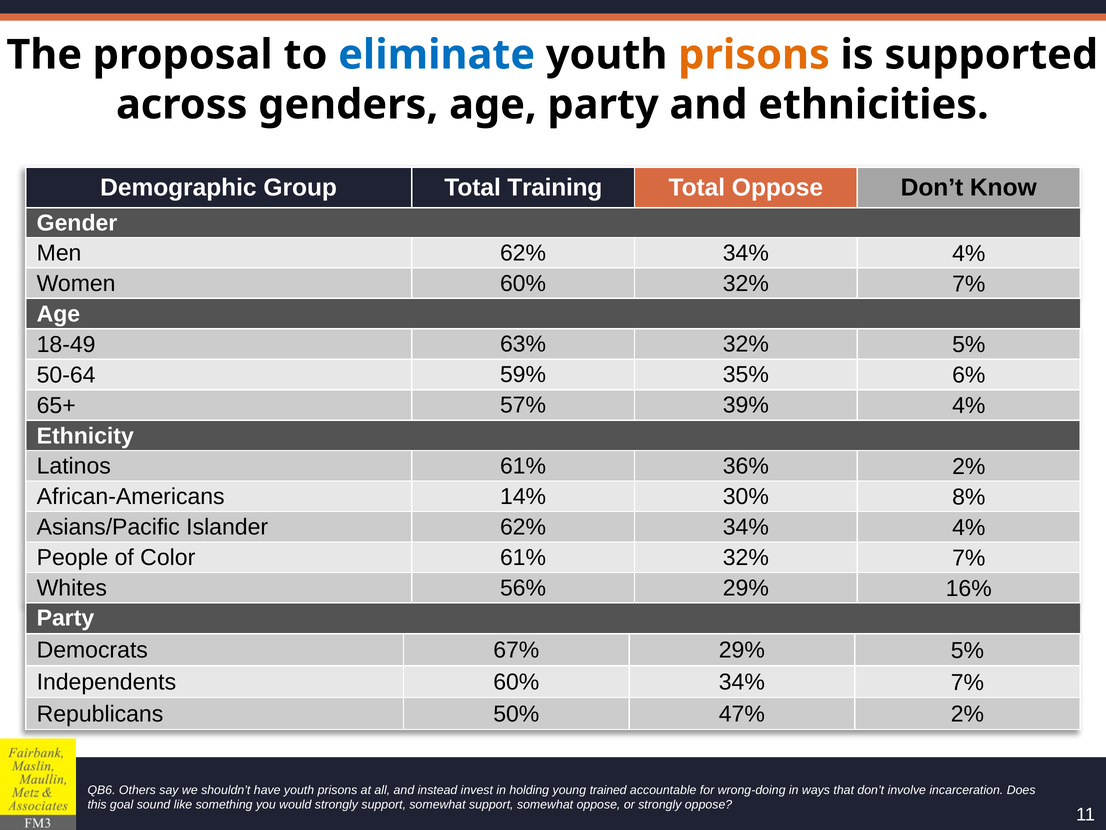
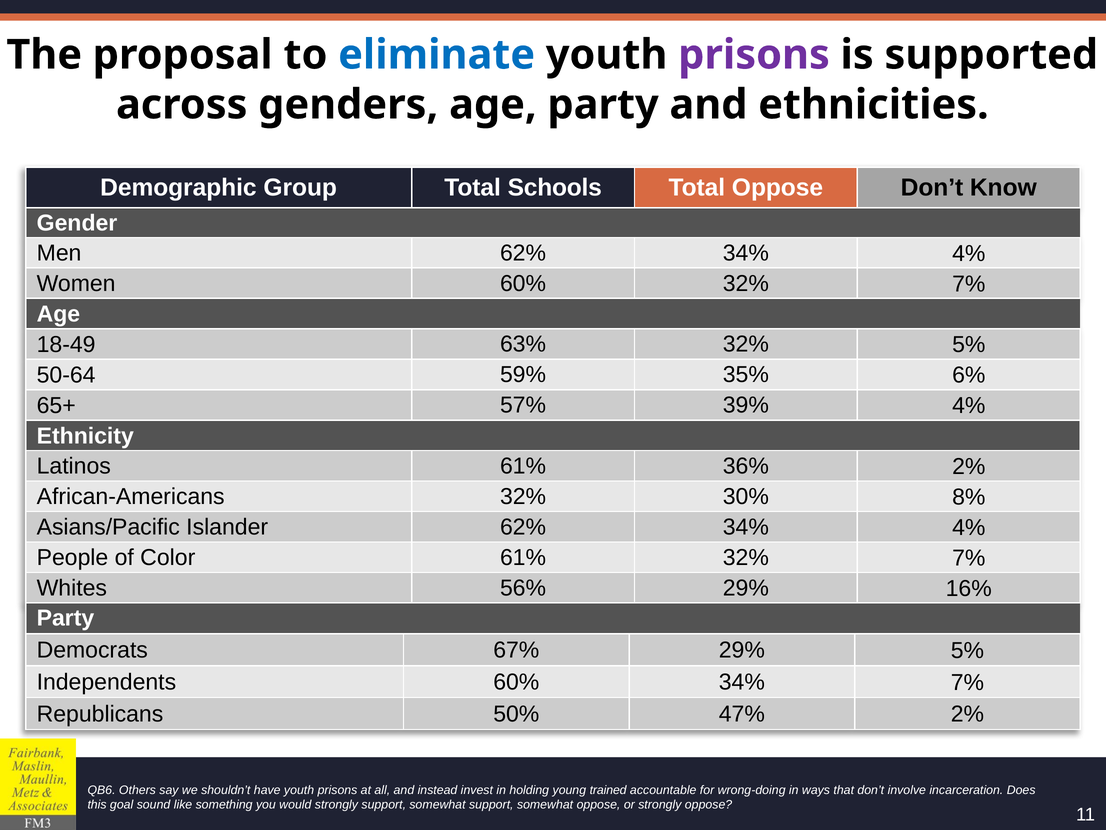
prisons at (754, 55) colour: orange -> purple
Training: Training -> Schools
African-Americans 14%: 14% -> 32%
